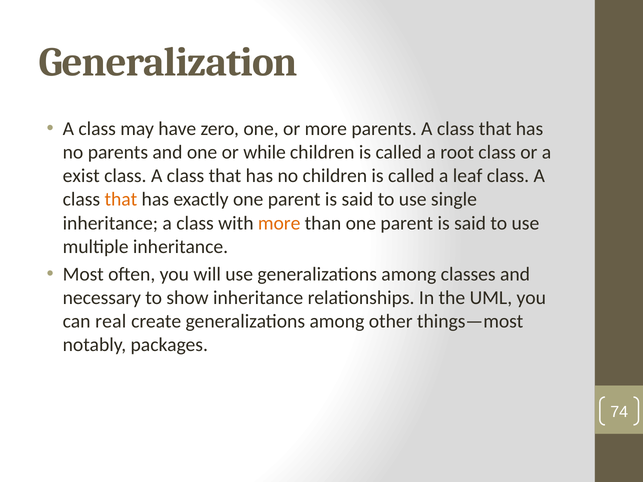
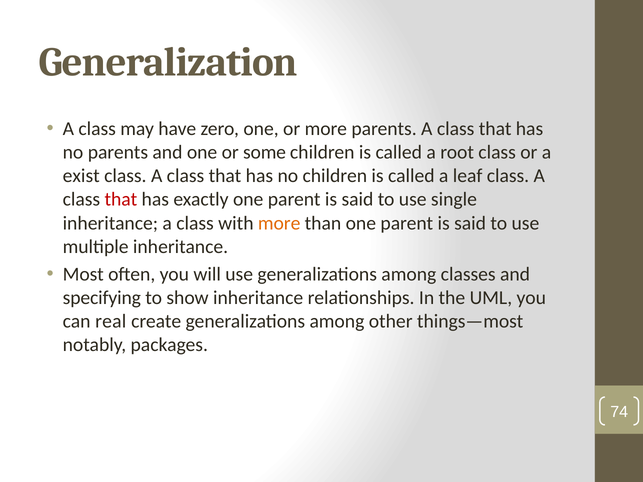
while: while -> some
that at (121, 200) colour: orange -> red
necessary: necessary -> specifying
